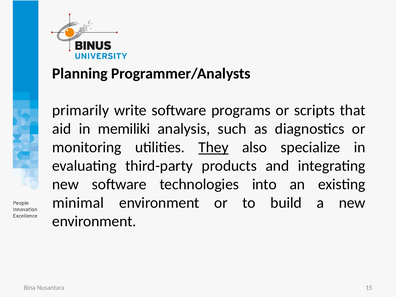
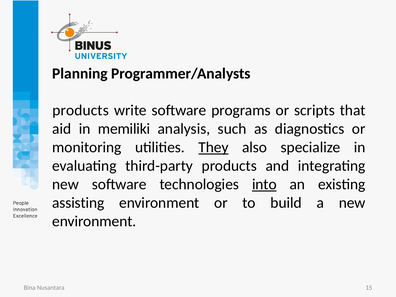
primarily at (81, 110): primarily -> products
into underline: none -> present
minimal: minimal -> assisting
